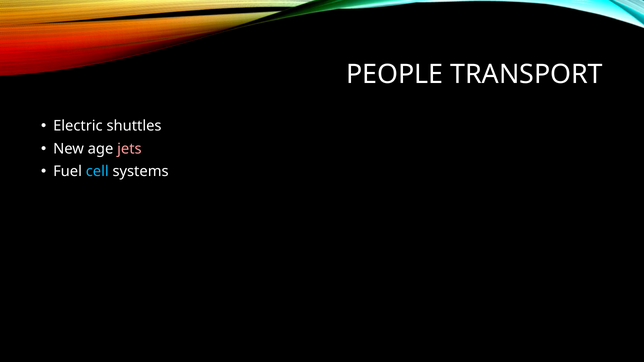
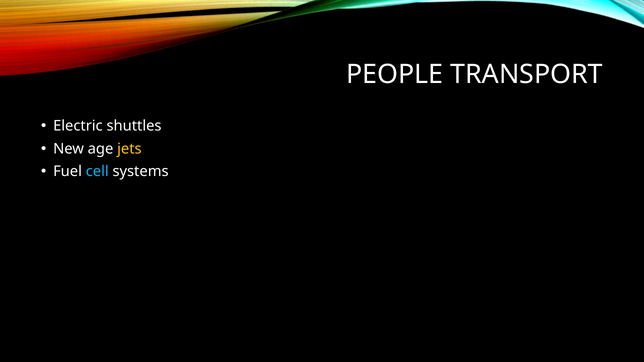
jets colour: pink -> yellow
